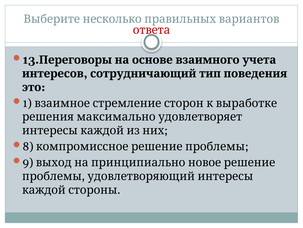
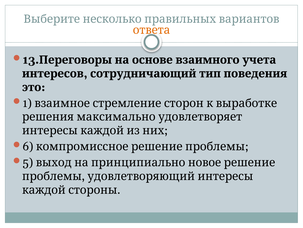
ответа colour: red -> orange
8: 8 -> 6
9: 9 -> 5
